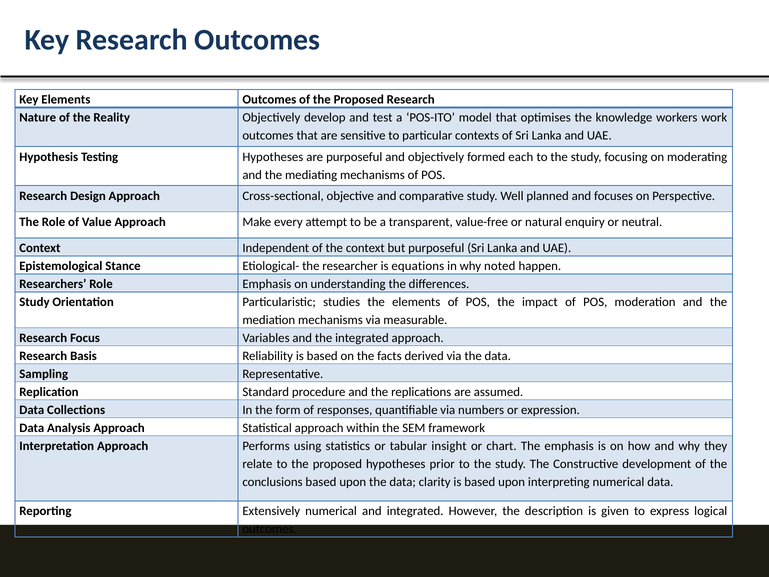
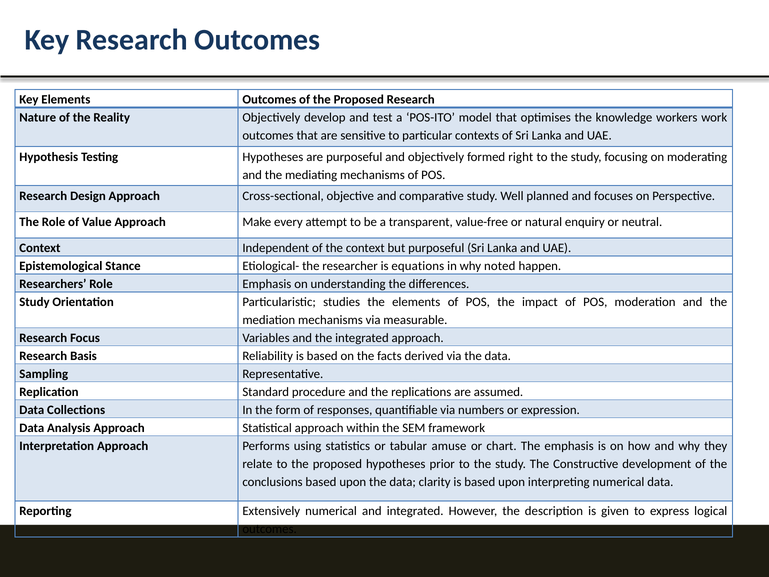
each: each -> right
insight: insight -> amuse
